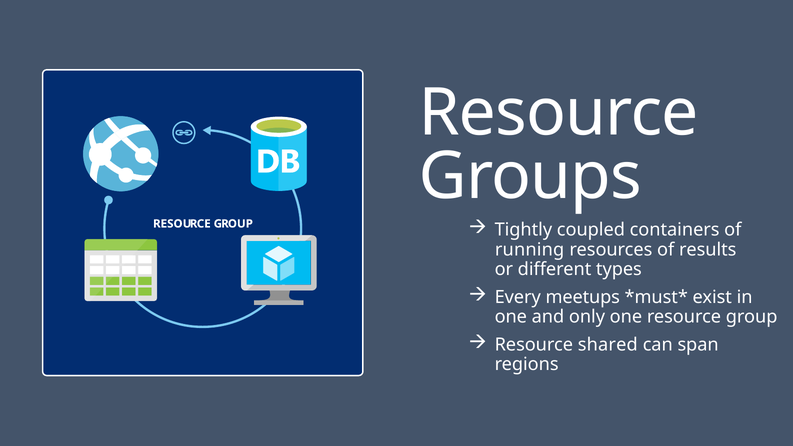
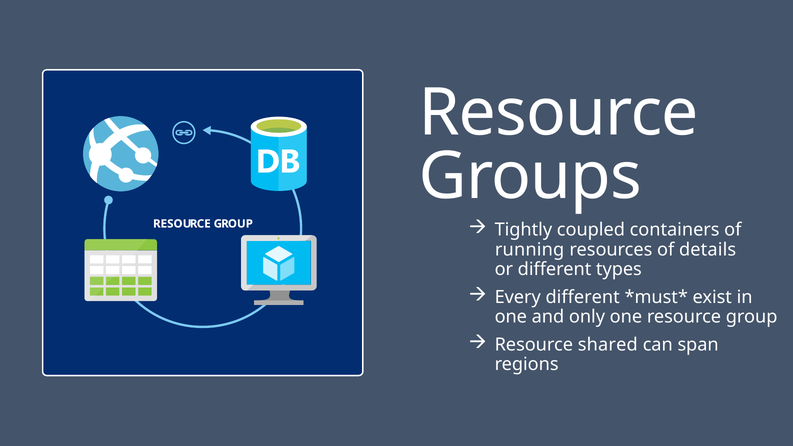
results: results -> details
Every meetups: meetups -> different
